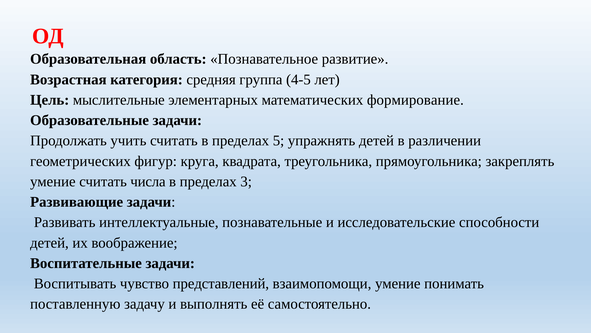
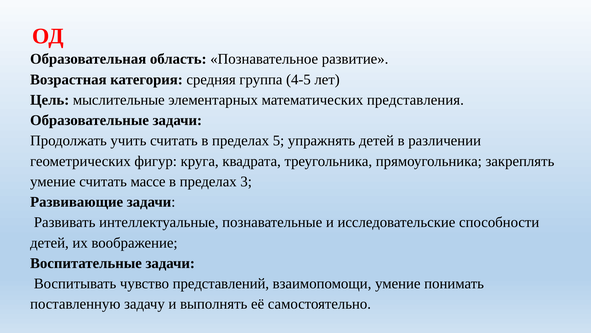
формирование: формирование -> представления
числа: числа -> массе
